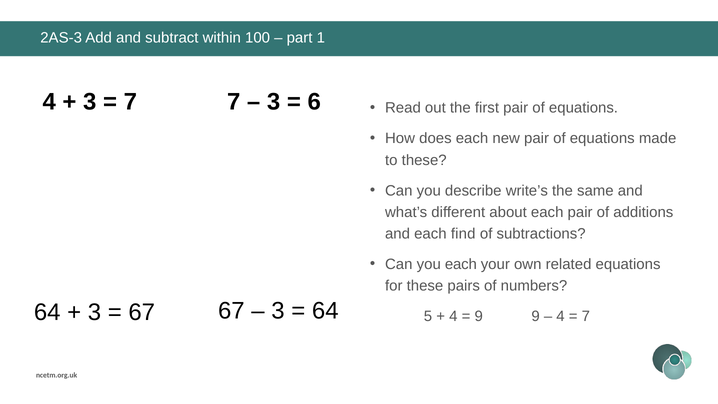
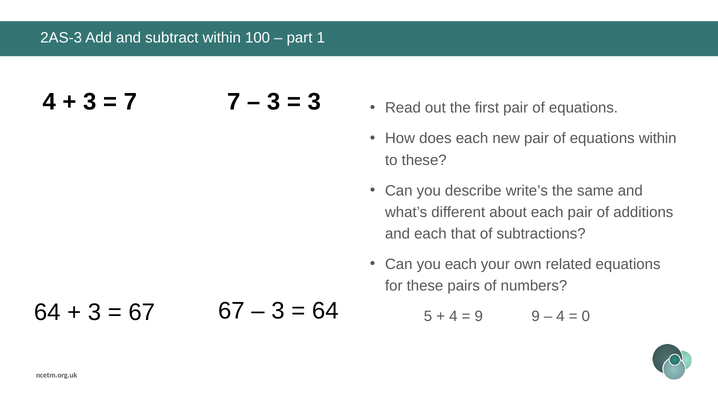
6 at (314, 102): 6 -> 3
equations made: made -> within
find: find -> that
7 at (586, 316): 7 -> 0
